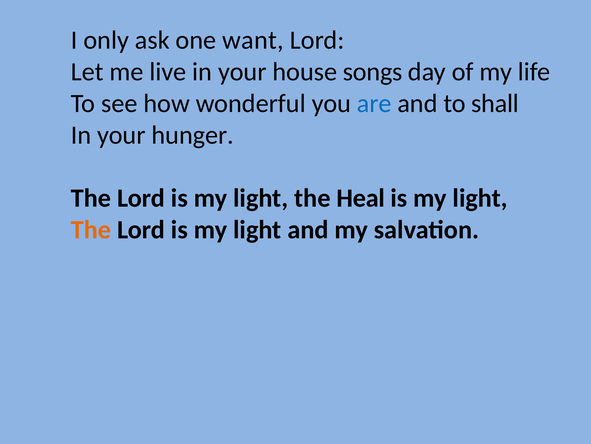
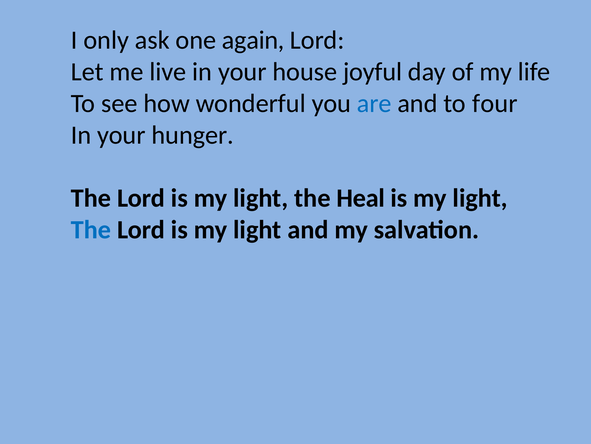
want: want -> again
songs: songs -> joyful
shall: shall -> four
The at (91, 229) colour: orange -> blue
